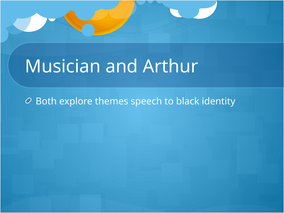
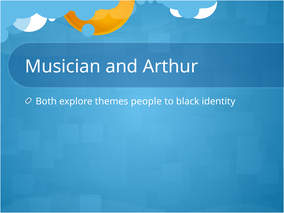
speech: speech -> people
